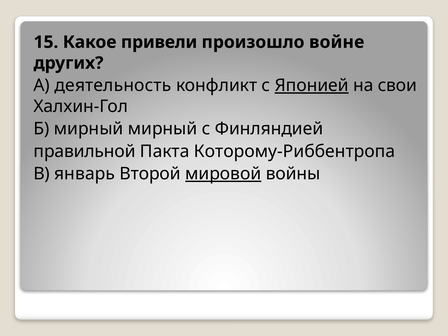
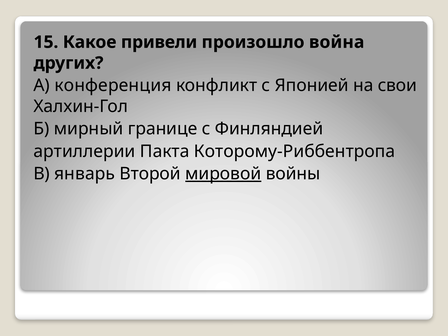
войне: войне -> война
деятельность: деятельность -> конференция
Японией underline: present -> none
мирный мирный: мирный -> границе
правильной: правильной -> артиллерии
